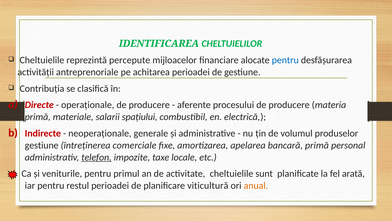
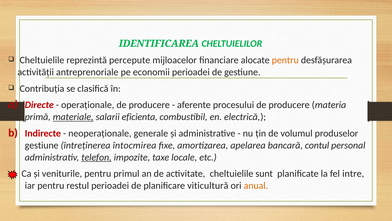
pentru at (285, 60) colour: blue -> orange
achitarea: achitarea -> economii
materiale underline: none -> present
spațiului: spațiului -> eficienta
comerciale: comerciale -> întocmirea
bancară primă: primă -> contul
arată: arată -> intre
